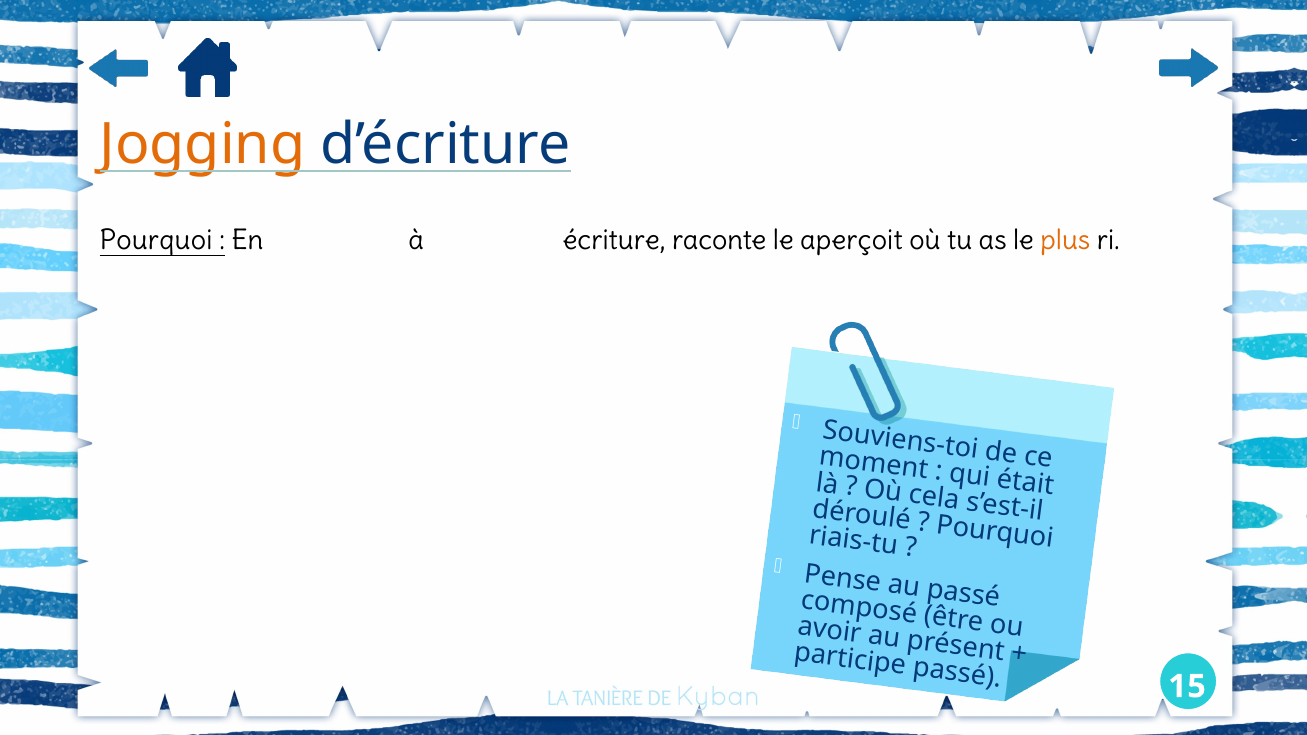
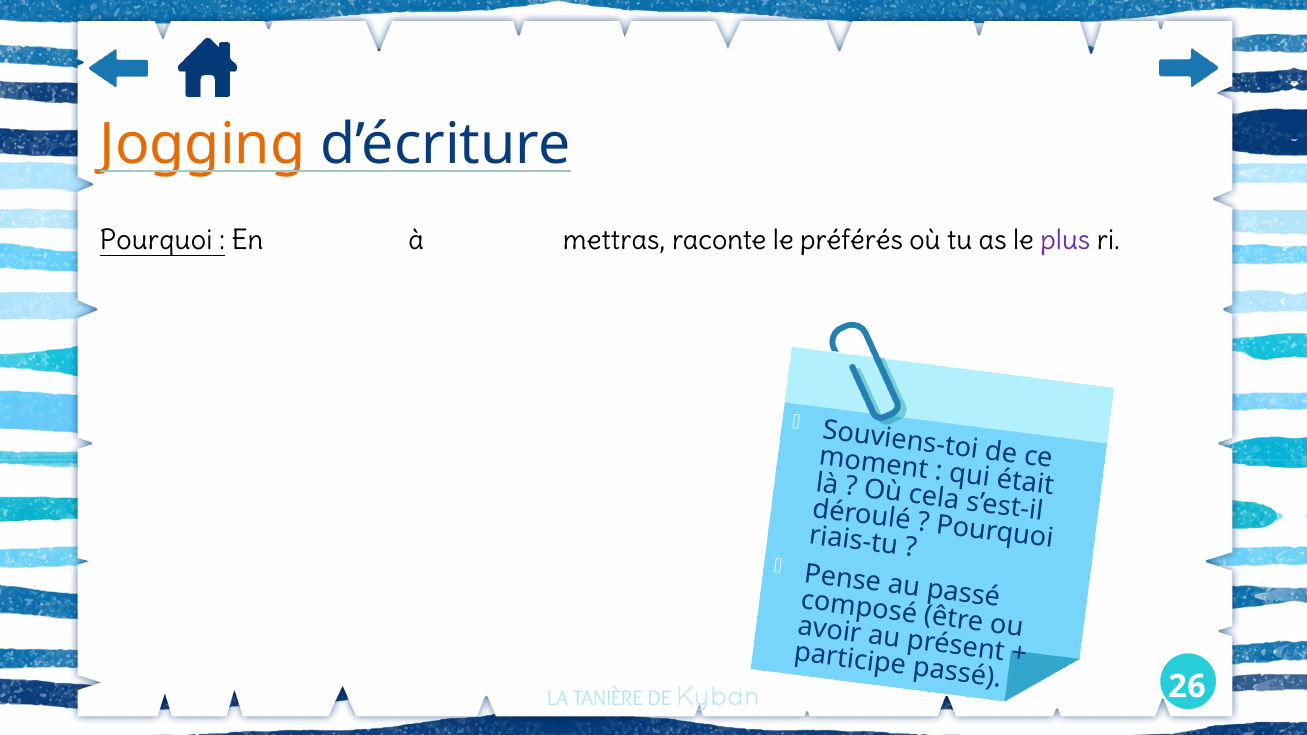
écriture: écriture -> mettras
aperçoit: aperçoit -> préférés
plus colour: orange -> purple
15: 15 -> 26
